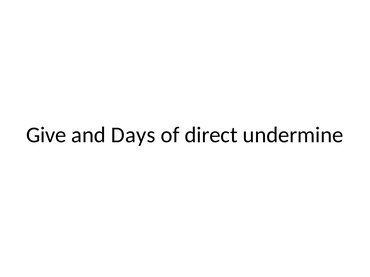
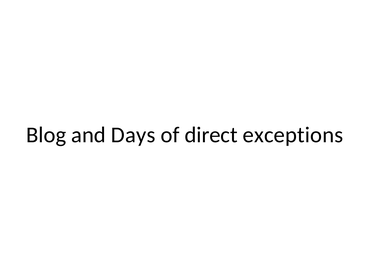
Give: Give -> Blog
undermine: undermine -> exceptions
